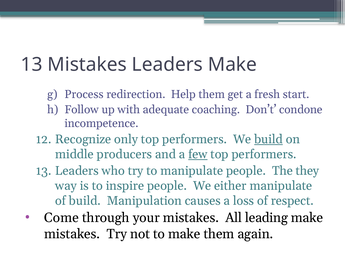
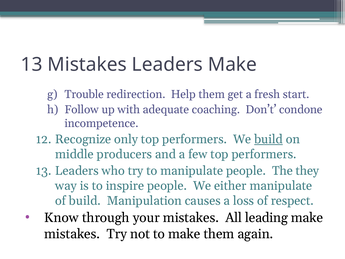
Process: Process -> Trouble
few underline: present -> none
Come: Come -> Know
